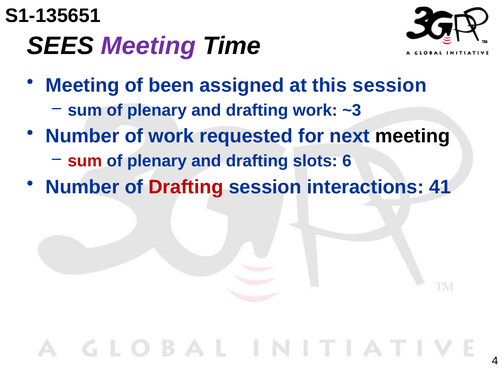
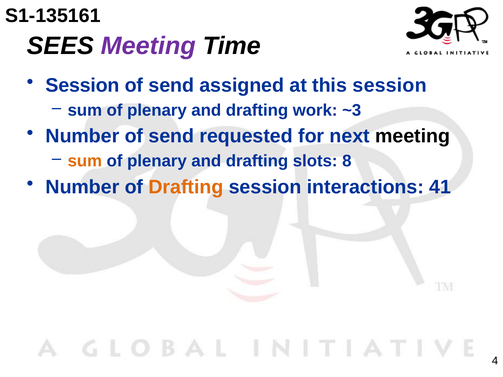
S1-135651: S1-135651 -> S1-135161
Meeting at (82, 85): Meeting -> Session
been at (171, 85): been -> send
Number of work: work -> send
sum at (85, 161) colour: red -> orange
6: 6 -> 8
Drafting at (186, 187) colour: red -> orange
